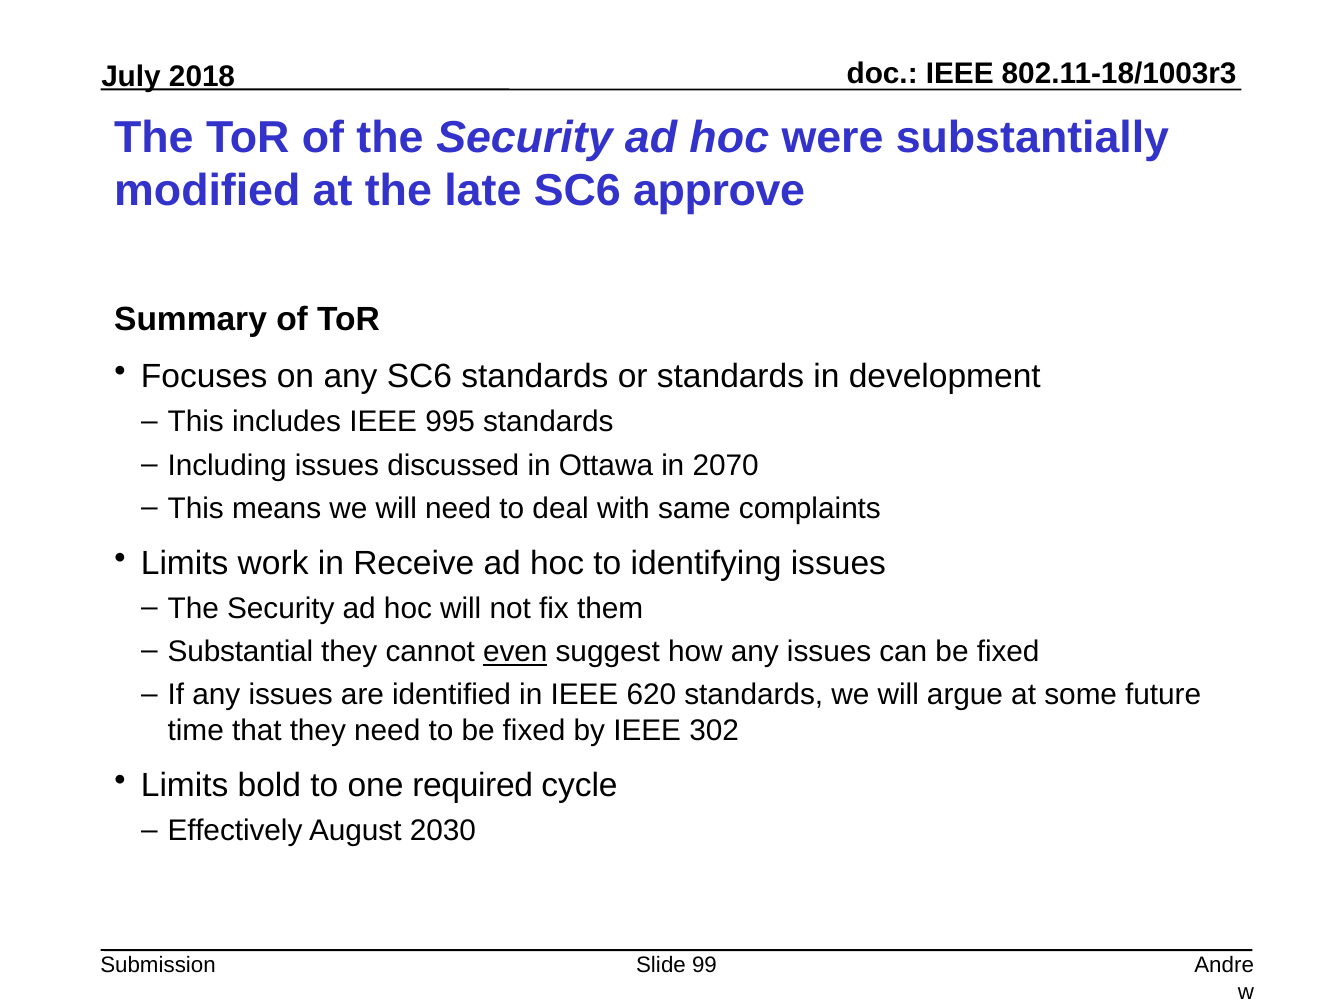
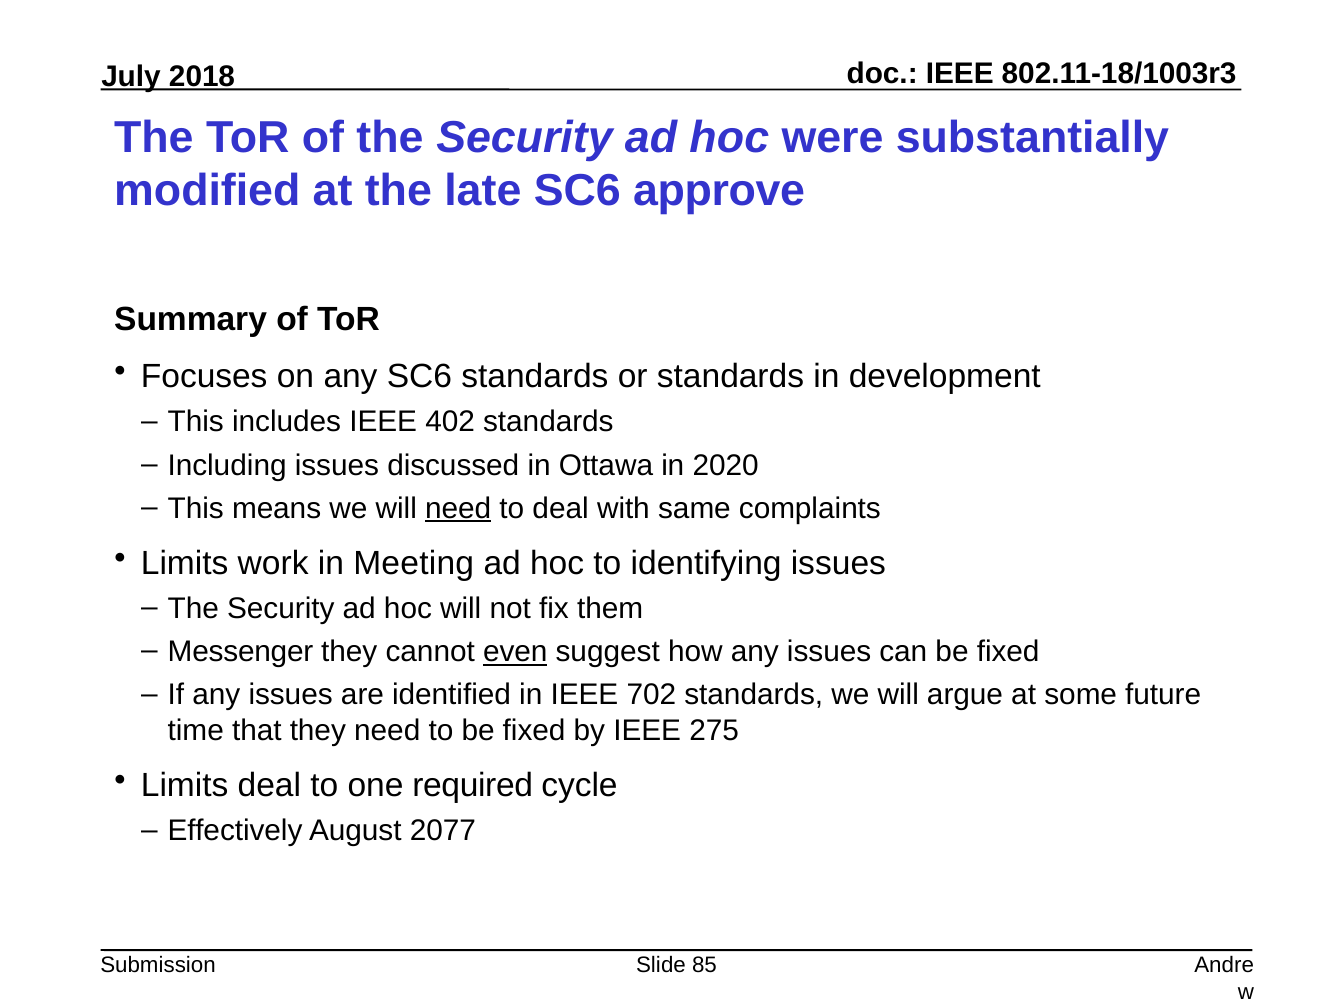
995: 995 -> 402
2070: 2070 -> 2020
need at (458, 509) underline: none -> present
Receive: Receive -> Meeting
Substantial: Substantial -> Messenger
620: 620 -> 702
302: 302 -> 275
Limits bold: bold -> deal
2030: 2030 -> 2077
99: 99 -> 85
